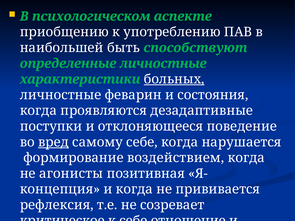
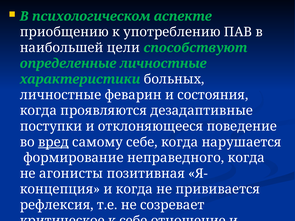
быть: быть -> цели
больных underline: present -> none
воздействием: воздействием -> неправедного
